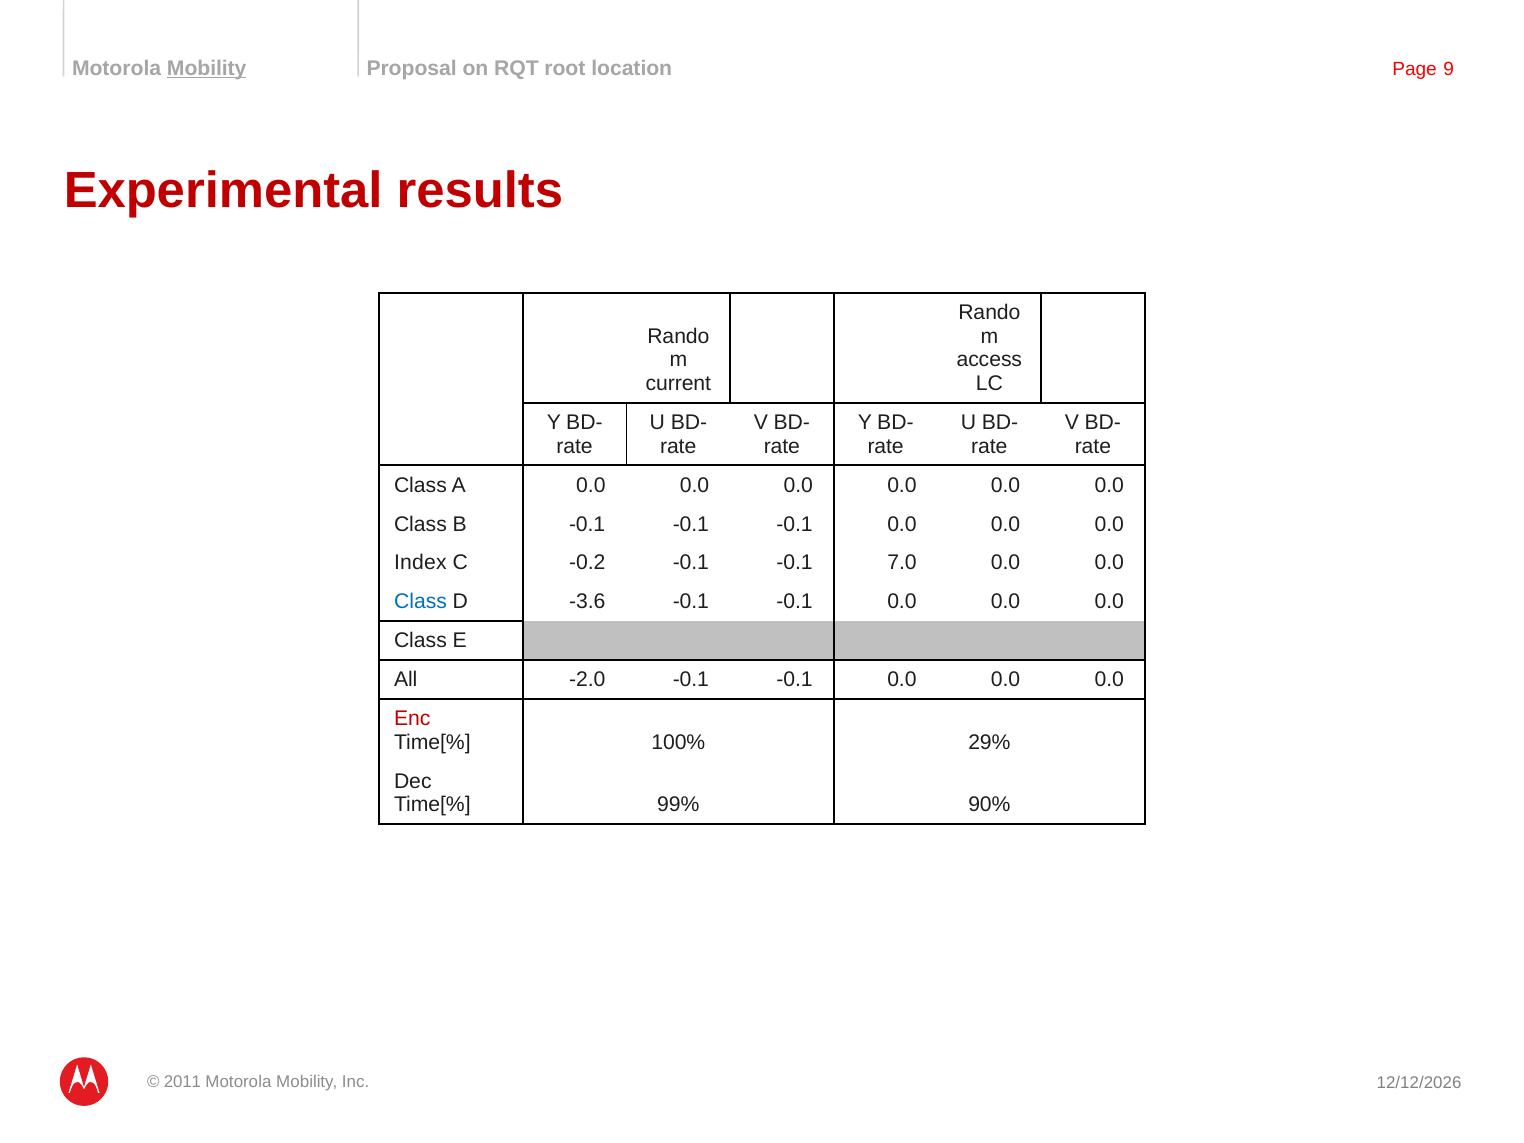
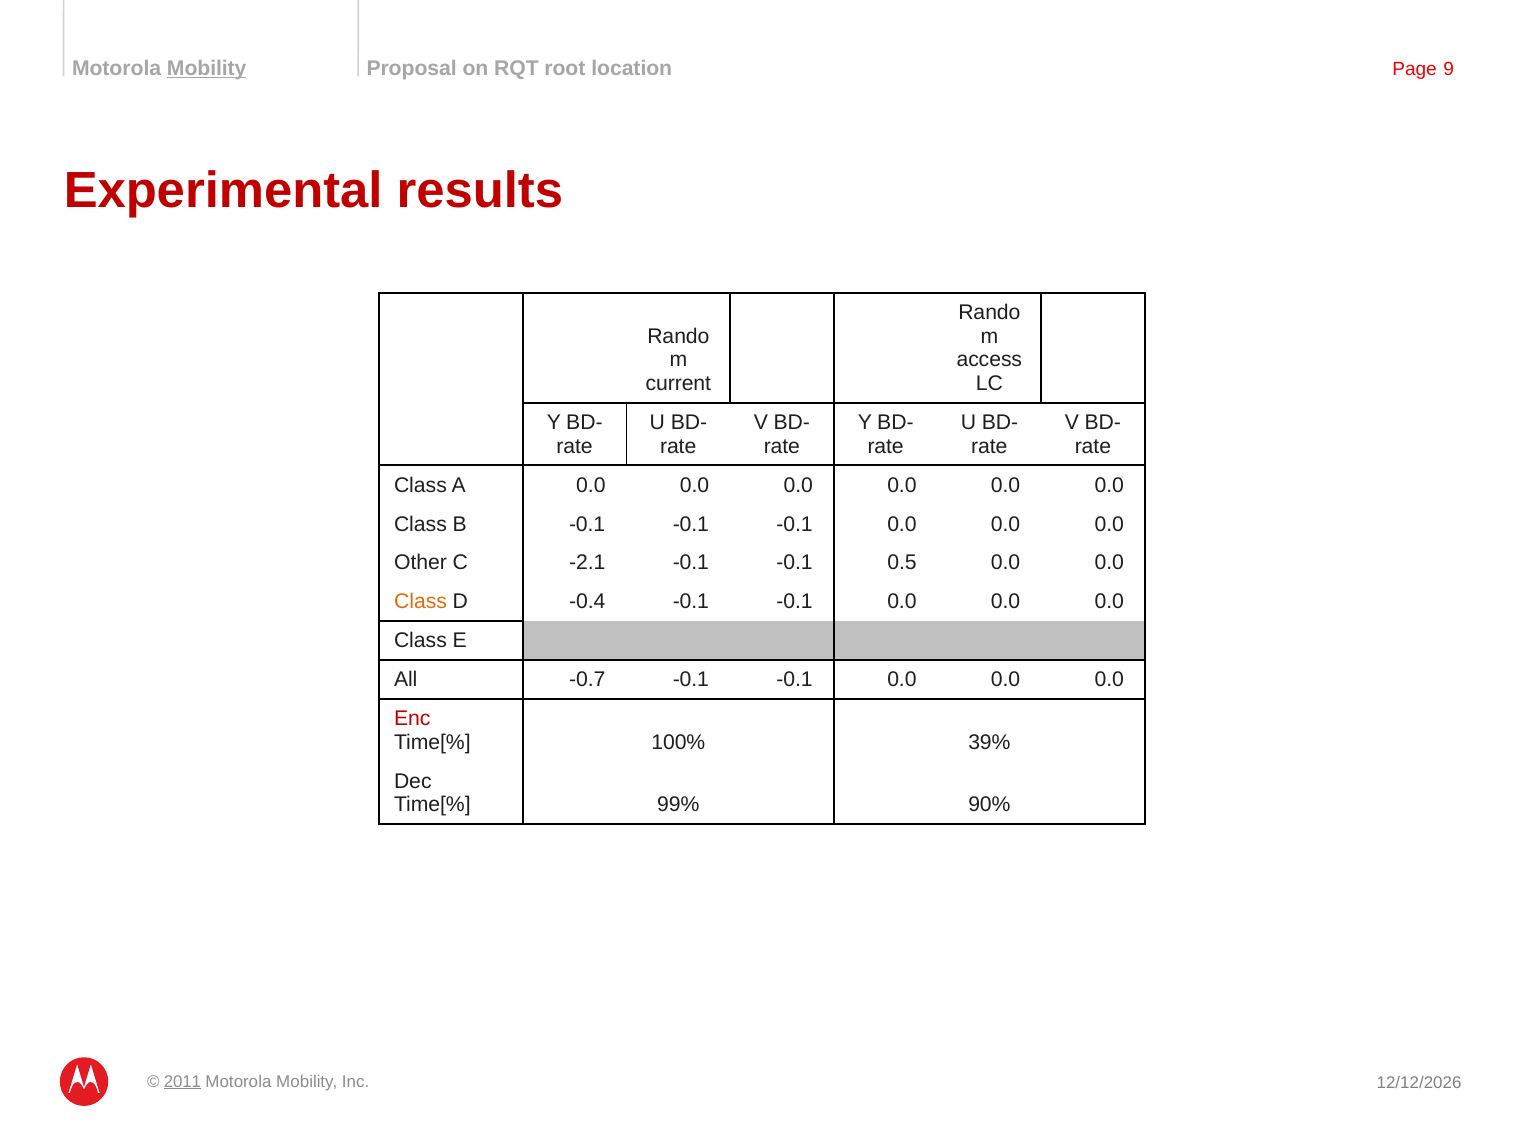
Index: Index -> Other
-0.2: -0.2 -> -2.1
7.0: 7.0 -> 0.5
Class at (421, 602) colour: blue -> orange
-3.6: -3.6 -> -0.4
-2.0: -2.0 -> -0.7
29%: 29% -> 39%
2011 underline: none -> present
